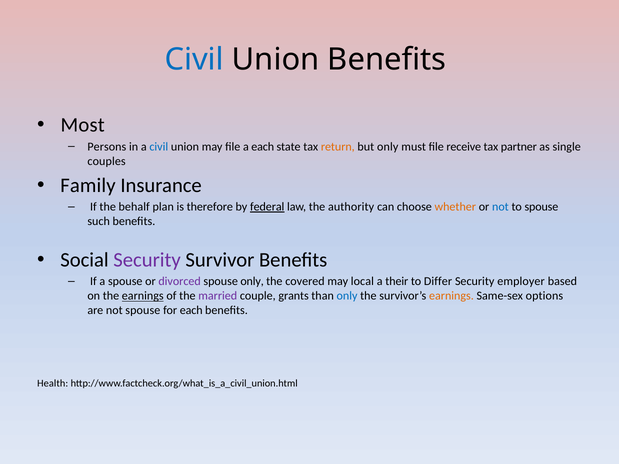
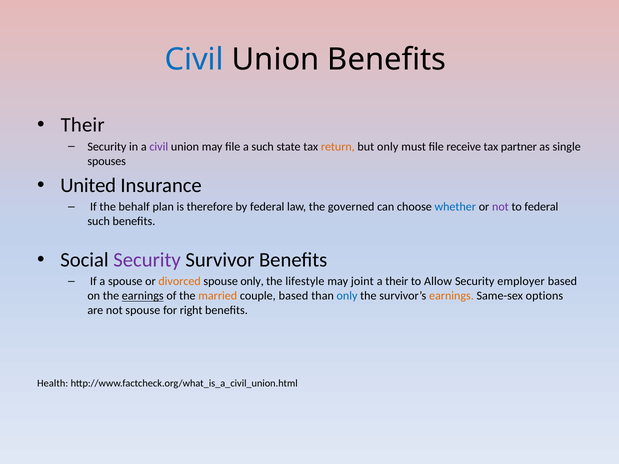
Most at (83, 125): Most -> Their
Persons at (107, 147): Persons -> Security
civil at (159, 147) colour: blue -> purple
a each: each -> such
couples: couples -> spouses
Family: Family -> United
federal at (267, 207) underline: present -> none
authority: authority -> governed
whether colour: orange -> blue
not at (500, 207) colour: blue -> purple
to spouse: spouse -> federal
divorced colour: purple -> orange
covered: covered -> lifestyle
local: local -> joint
Differ: Differ -> Allow
married colour: purple -> orange
couple grants: grants -> based
for each: each -> right
